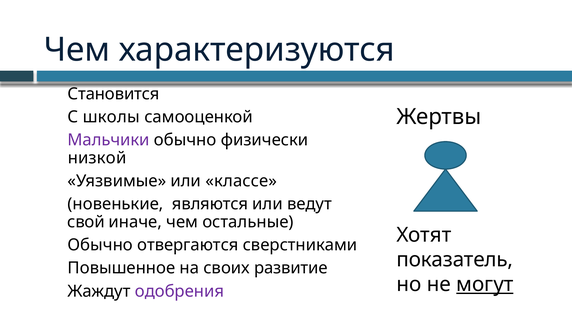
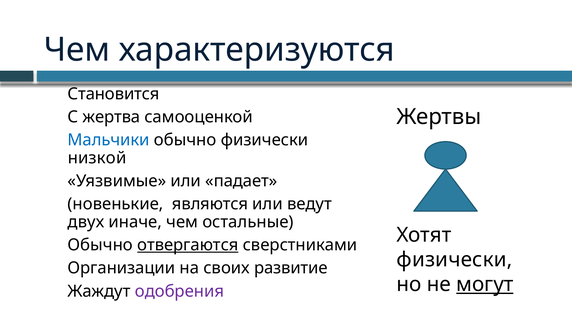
школы: школы -> жертва
Мальчики colour: purple -> blue
классе: классе -> падает
свой: свой -> двух
отвергаются underline: none -> present
показатель at (455, 259): показатель -> физически
Повышенное: Повышенное -> Организации
